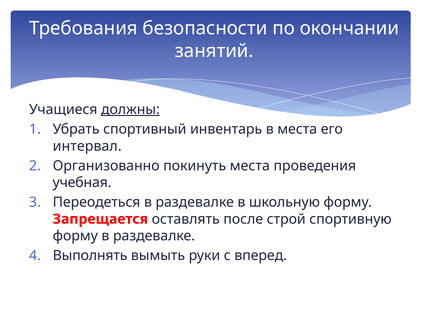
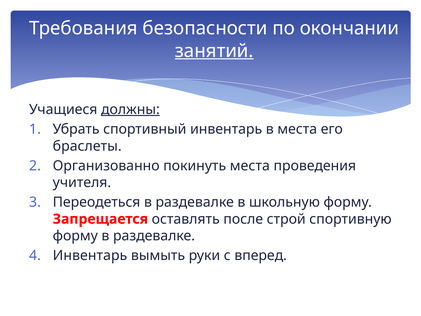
занятий underline: none -> present
интервал: интервал -> браслеты
учебная: учебная -> учителя
Выполнять at (90, 255): Выполнять -> Инвентарь
